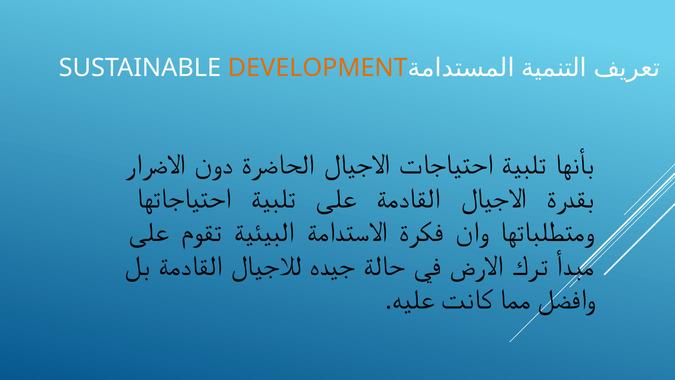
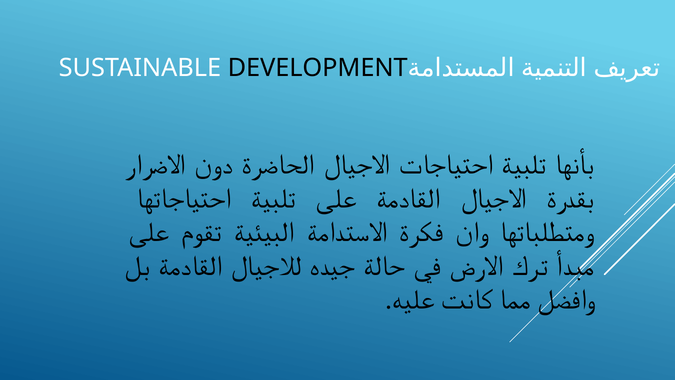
DEVELOPMENT colour: orange -> black
